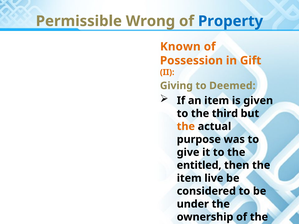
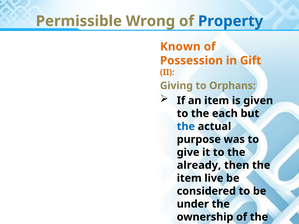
Deemed: Deemed -> Orphans
third: third -> each
the at (186, 127) colour: orange -> blue
entitled: entitled -> already
